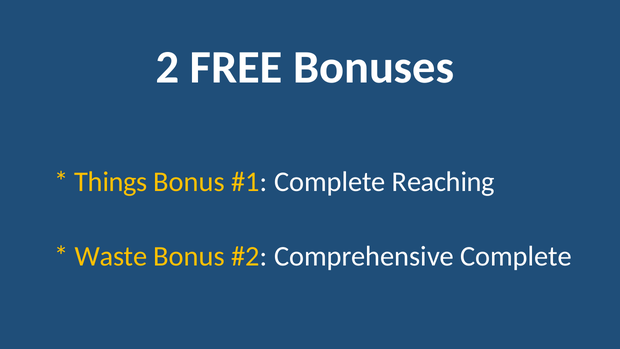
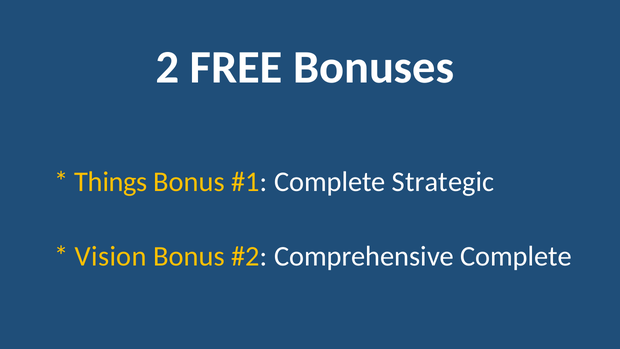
Reaching: Reaching -> Strategic
Waste: Waste -> Vision
